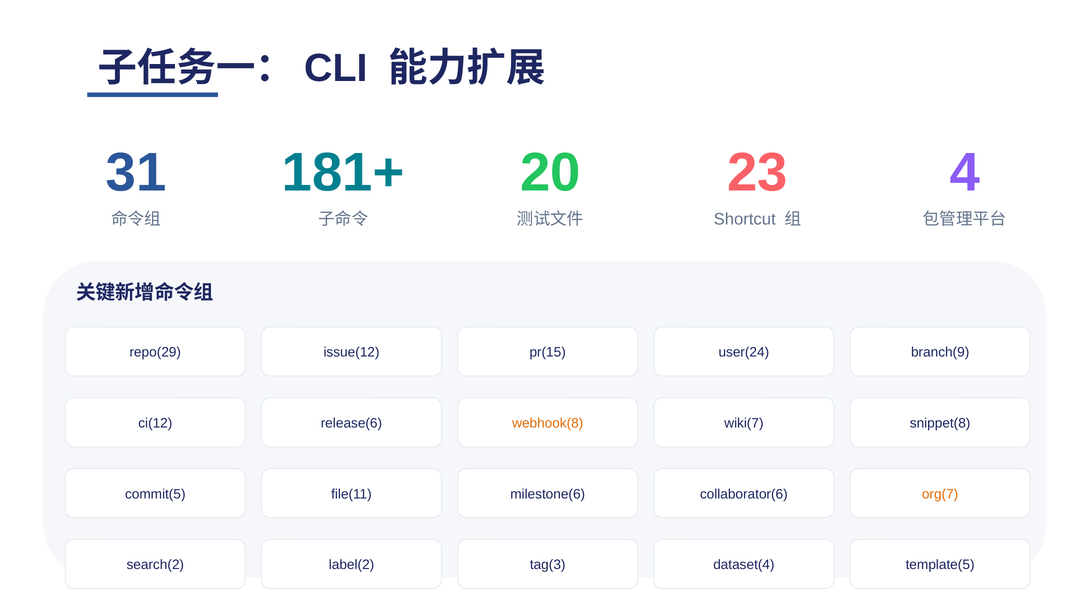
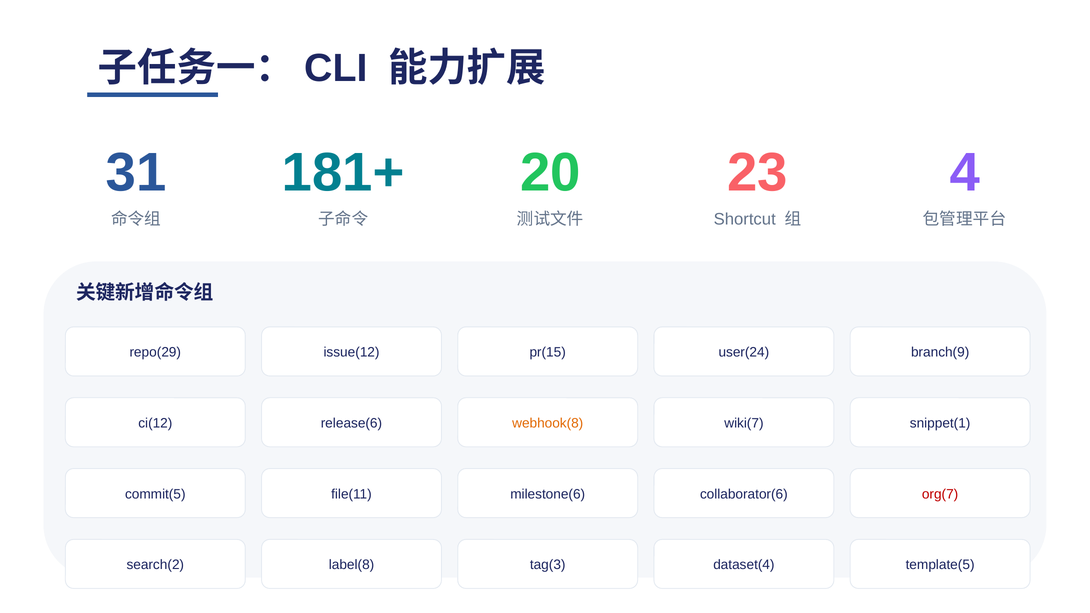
snippet(8: snippet(8 -> snippet(1
org(7 colour: orange -> red
label(2: label(2 -> label(8
